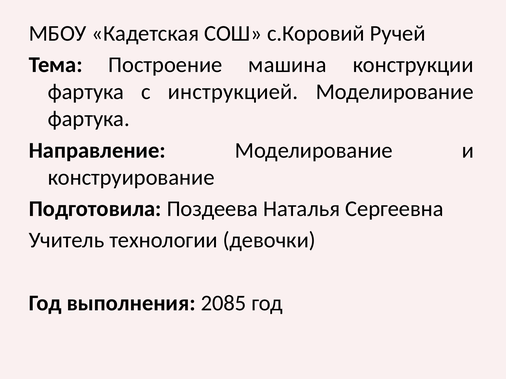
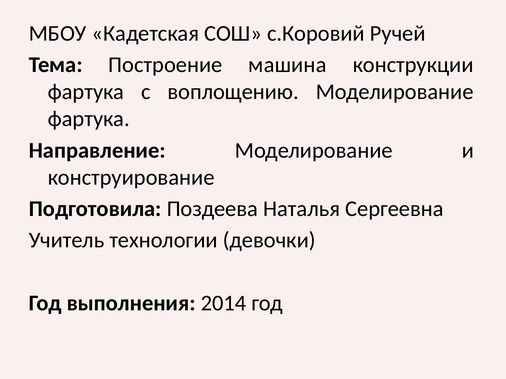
инструкцией: инструкцией -> воплощению
2085: 2085 -> 2014
